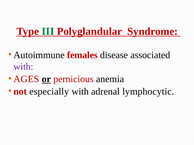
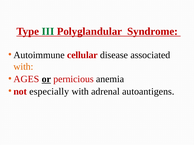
females: females -> cellular
with at (23, 67) colour: purple -> orange
lymphocytic: lymphocytic -> autoantigens
